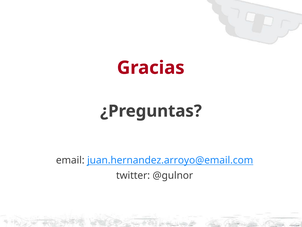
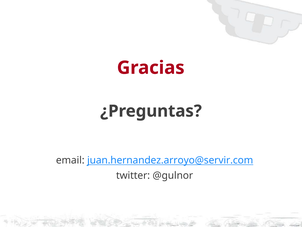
juan.hernandez.arroyo@email.com: juan.hernandez.arroyo@email.com -> juan.hernandez.arroyo@servir.com
